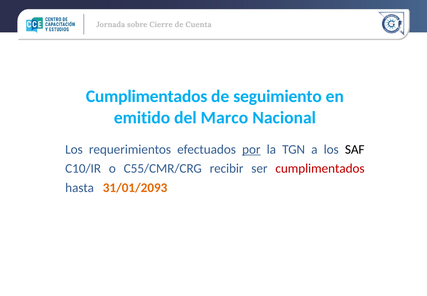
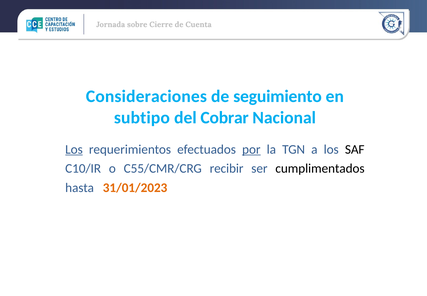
Cumplimentados at (147, 96): Cumplimentados -> Consideraciones
emitido: emitido -> subtipo
Marco: Marco -> Cobrar
Los at (74, 149) underline: none -> present
cumplimentados at (320, 168) colour: red -> black
31/01/2093: 31/01/2093 -> 31/01/2023
